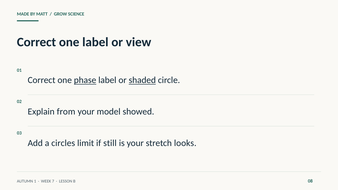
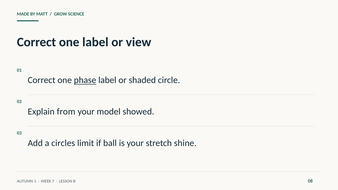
shaded underline: present -> none
still: still -> ball
looks: looks -> shine
